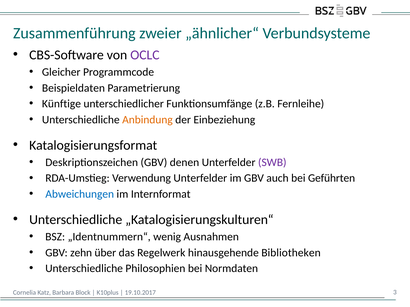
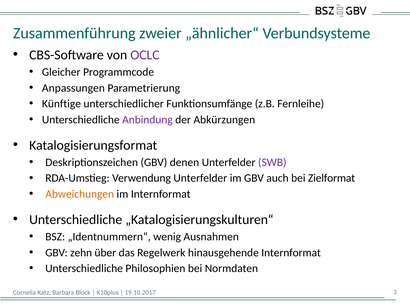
Beispieldaten: Beispieldaten -> Anpassungen
Anbindung colour: orange -> purple
Einbeziehung: Einbeziehung -> Abkürzungen
Geführten: Geführten -> Zielformat
Abweichungen colour: blue -> orange
hinausgehende Bibliotheken: Bibliotheken -> Internformat
